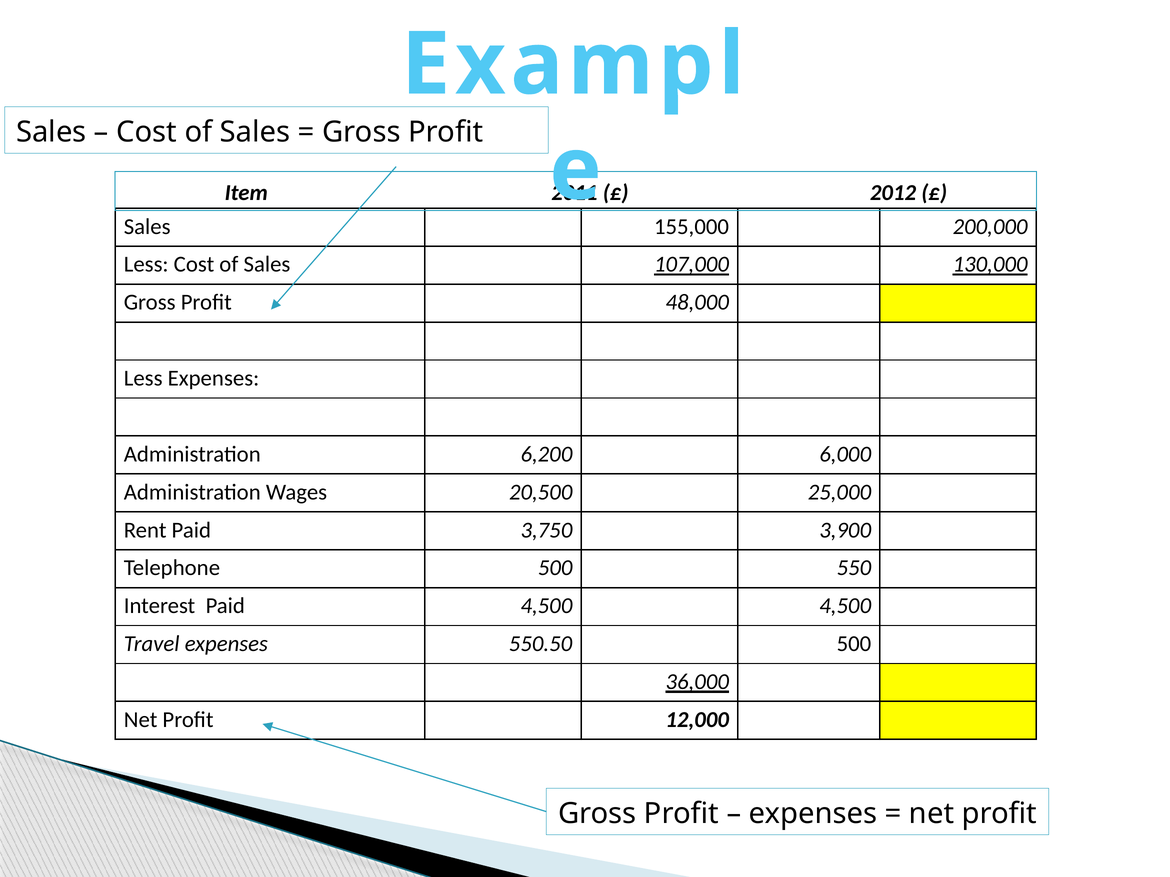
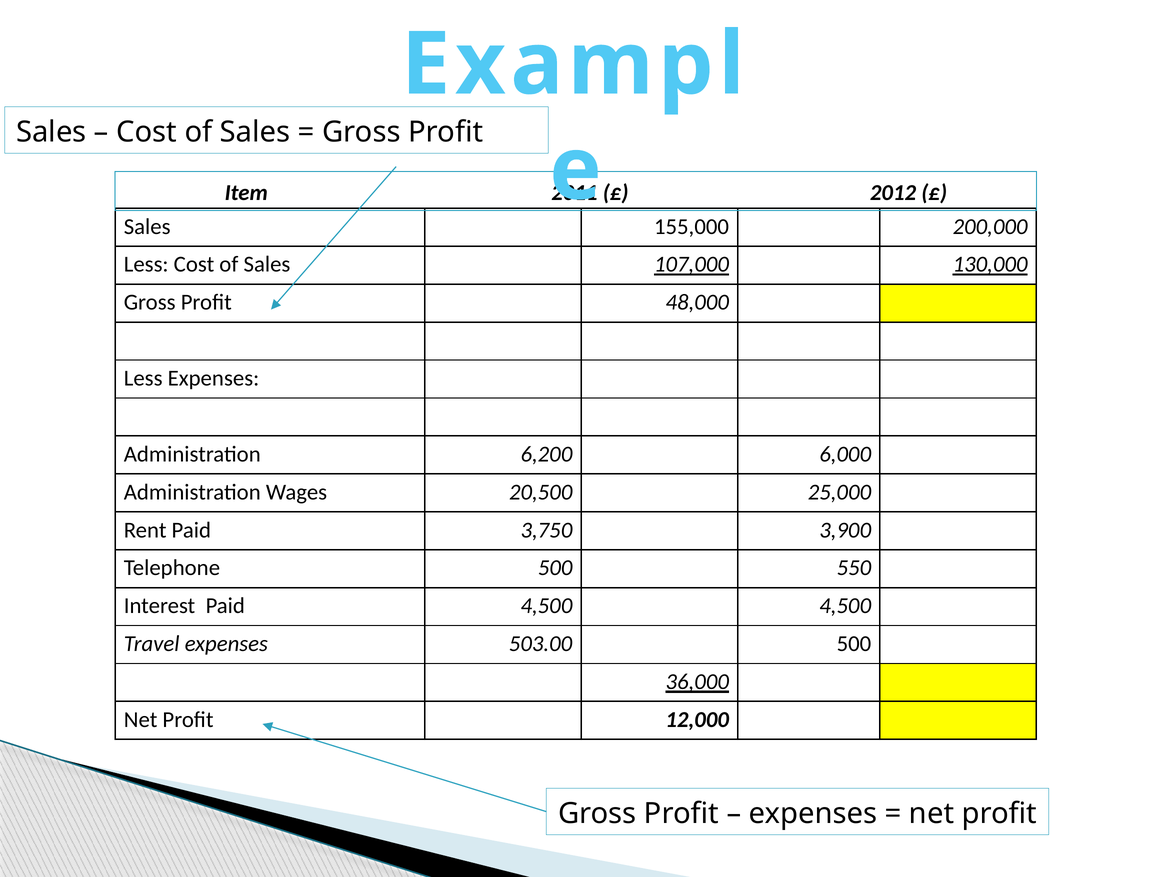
550.50: 550.50 -> 503.00
